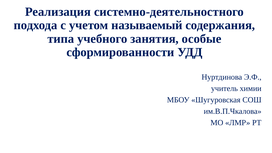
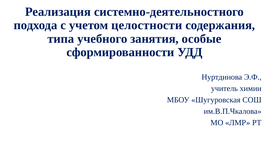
называемый: называемый -> целостности
